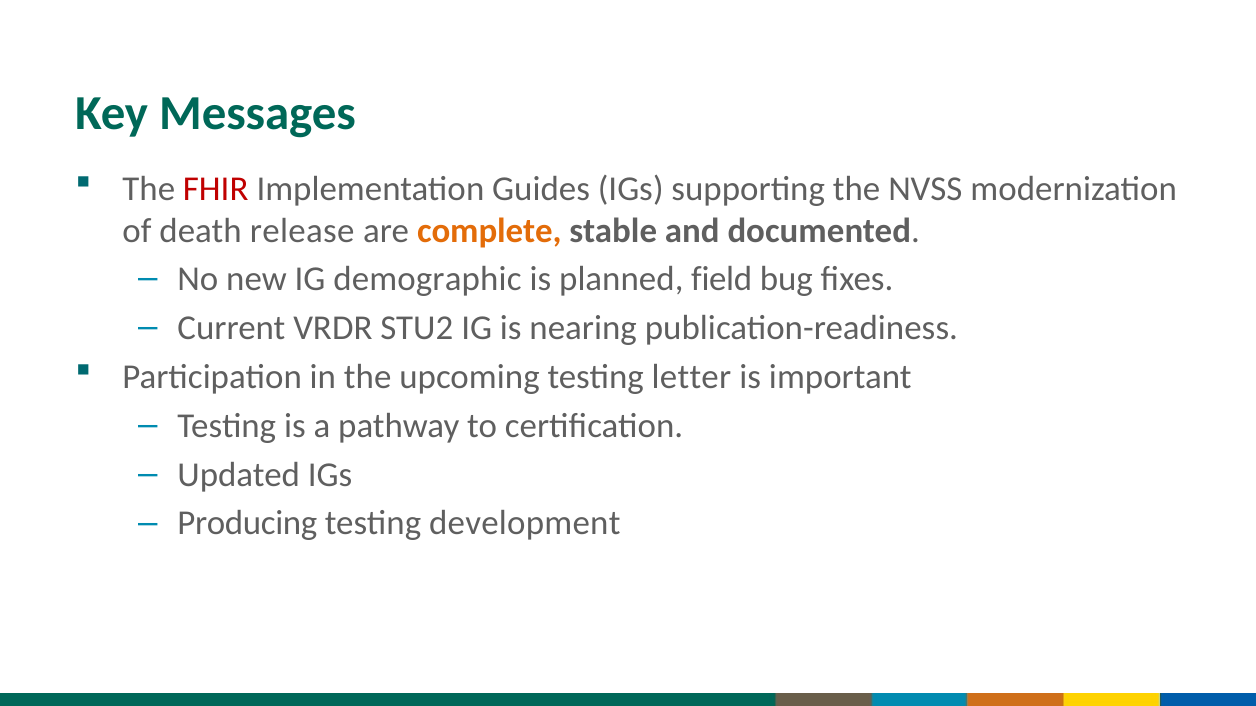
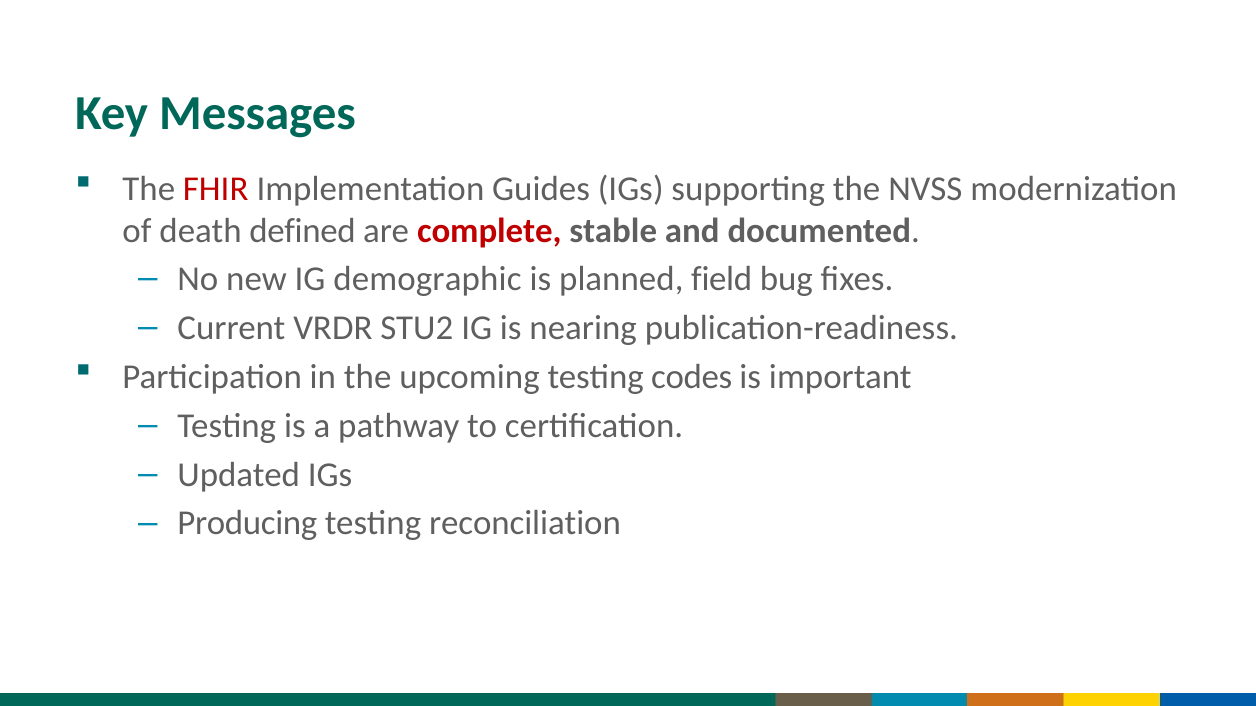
release: release -> defined
complete colour: orange -> red
letter: letter -> codes
development: development -> reconciliation
